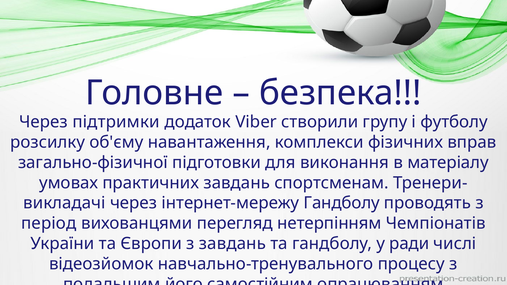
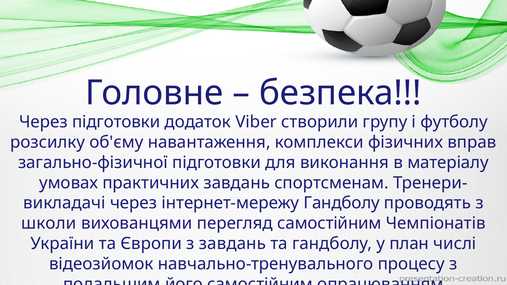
Через підтримки: підтримки -> підготовки
період: період -> школи
перегляд нетерпінням: нетерпінням -> самостійним
ради: ради -> план
